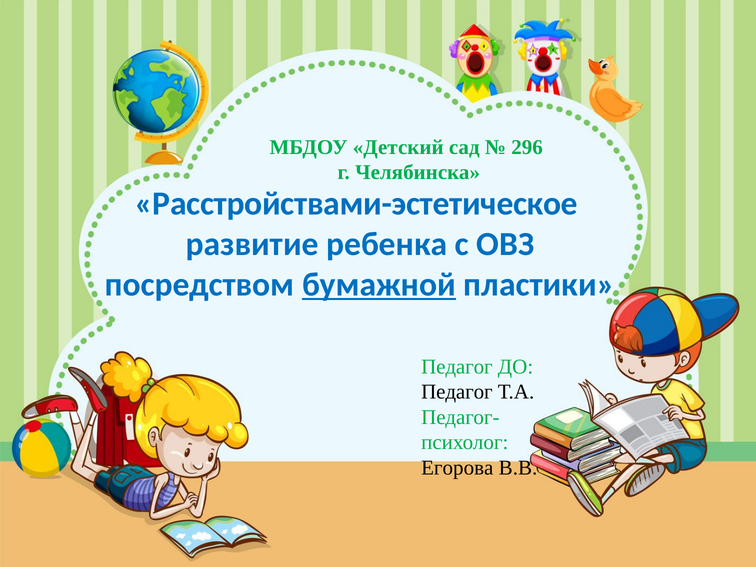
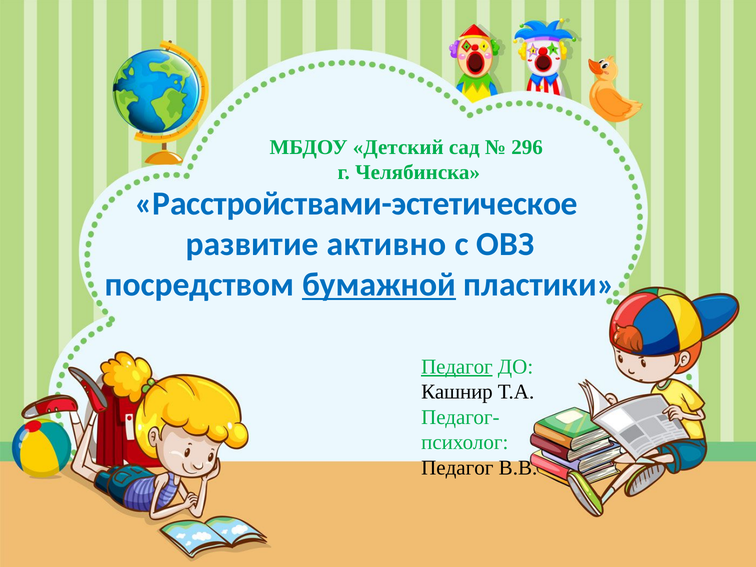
ребенка: ребенка -> активно
Педагог at (457, 367) underline: none -> present
Педагог at (457, 392): Педагог -> Кашнир
Егорова at (457, 468): Егорова -> Педагог
